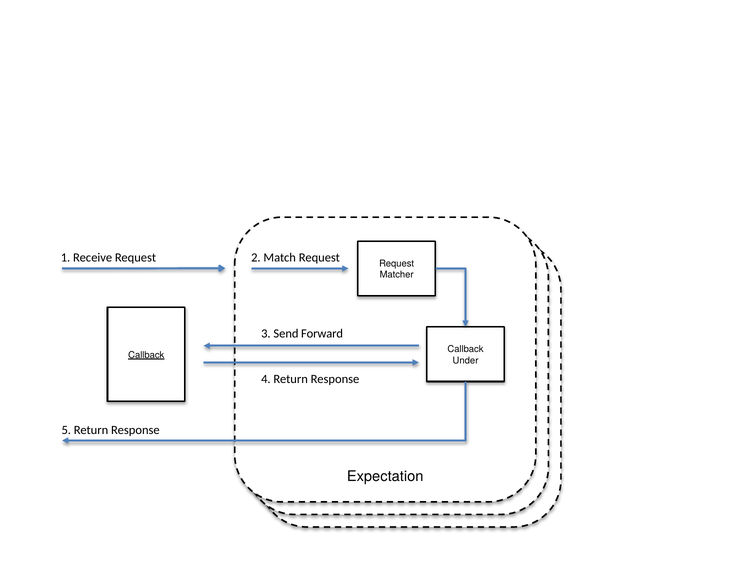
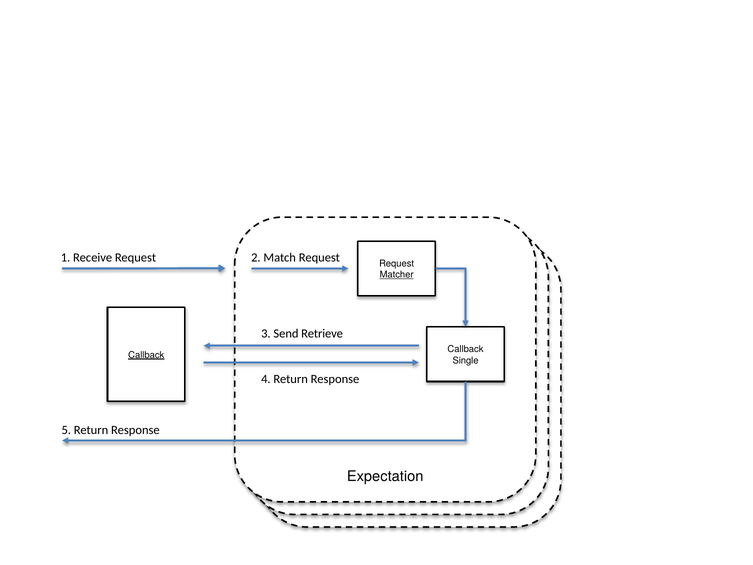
Matcher underline: none -> present
Forward: Forward -> Retrieve
Under: Under -> Single
